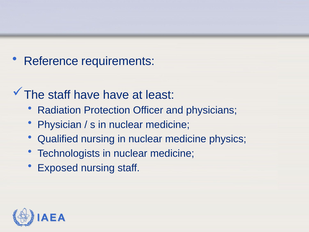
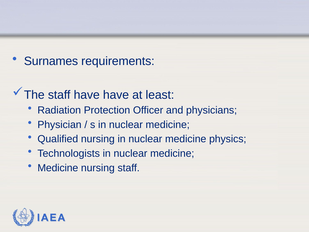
Reference: Reference -> Surnames
Exposed at (58, 168): Exposed -> Medicine
